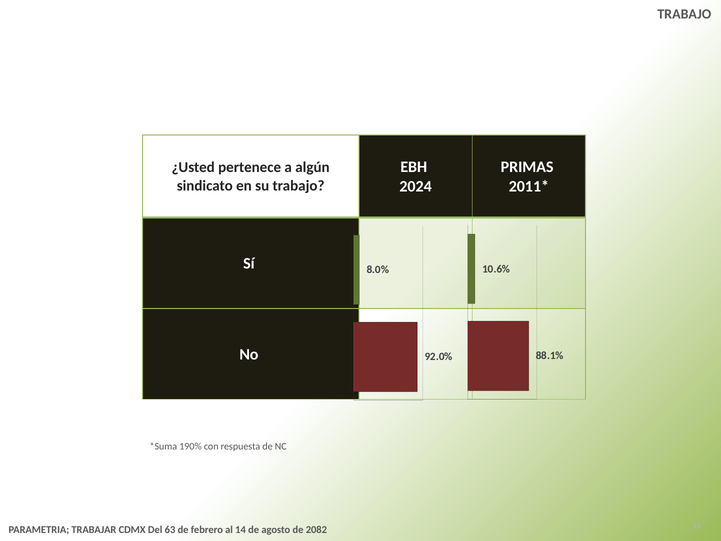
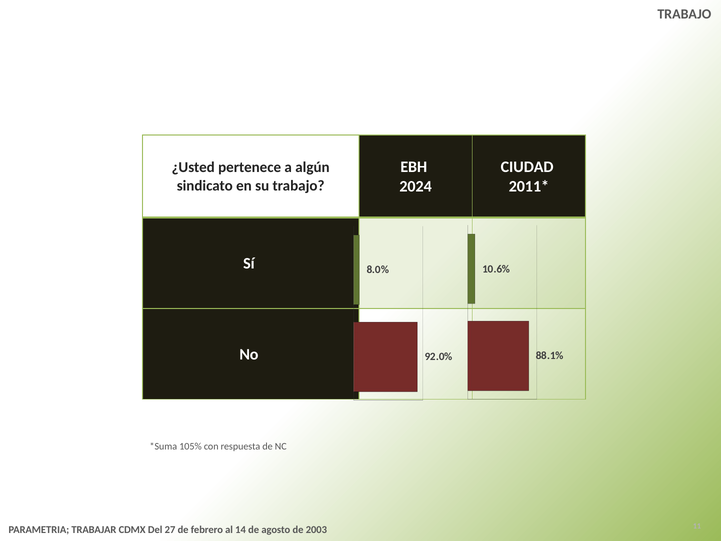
PRIMAS: PRIMAS -> CIUDAD
190%: 190% -> 105%
63: 63 -> 27
2082: 2082 -> 2003
